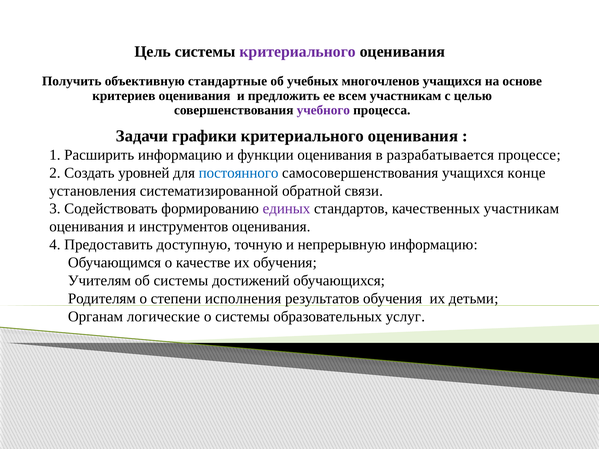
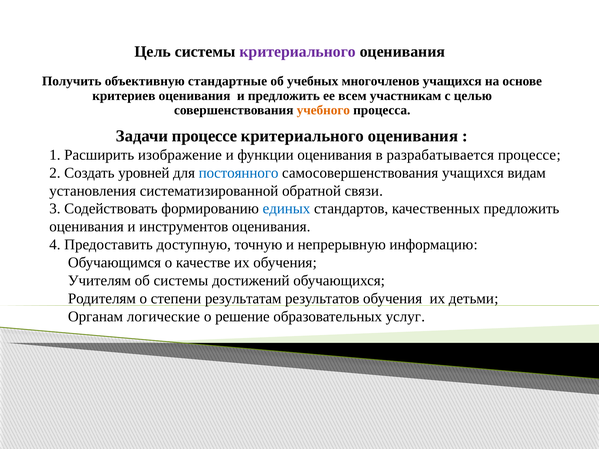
учебного colour: purple -> orange
Задачи графики: графики -> процессе
Расширить информацию: информацию -> изображение
конце: конце -> видам
единых colour: purple -> blue
качественных участникам: участникам -> предложить
исполнения: исполнения -> результатам
о системы: системы -> решение
